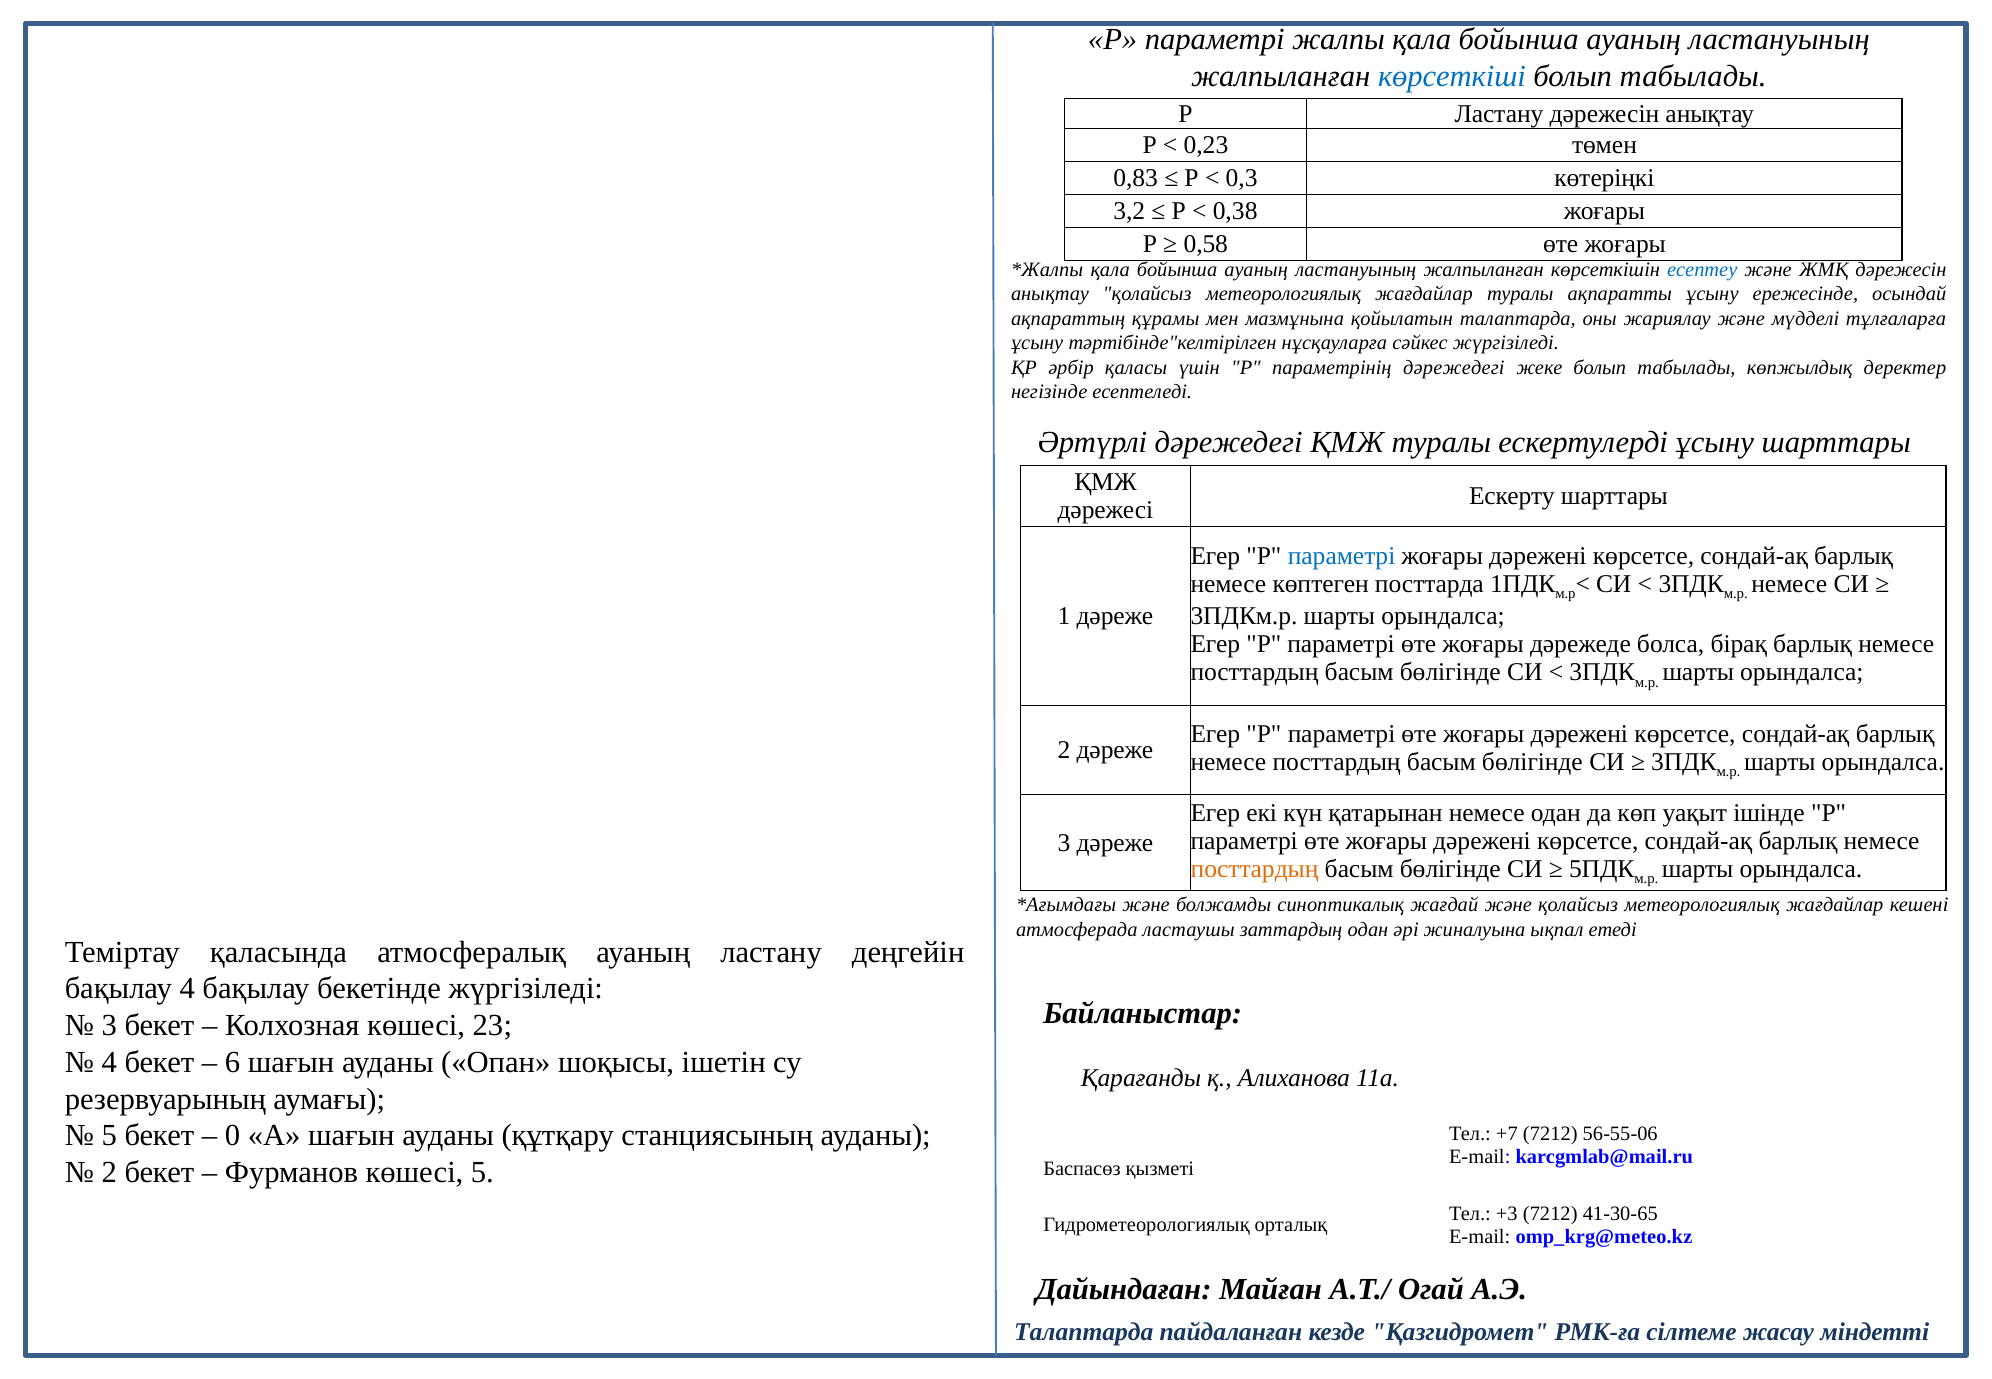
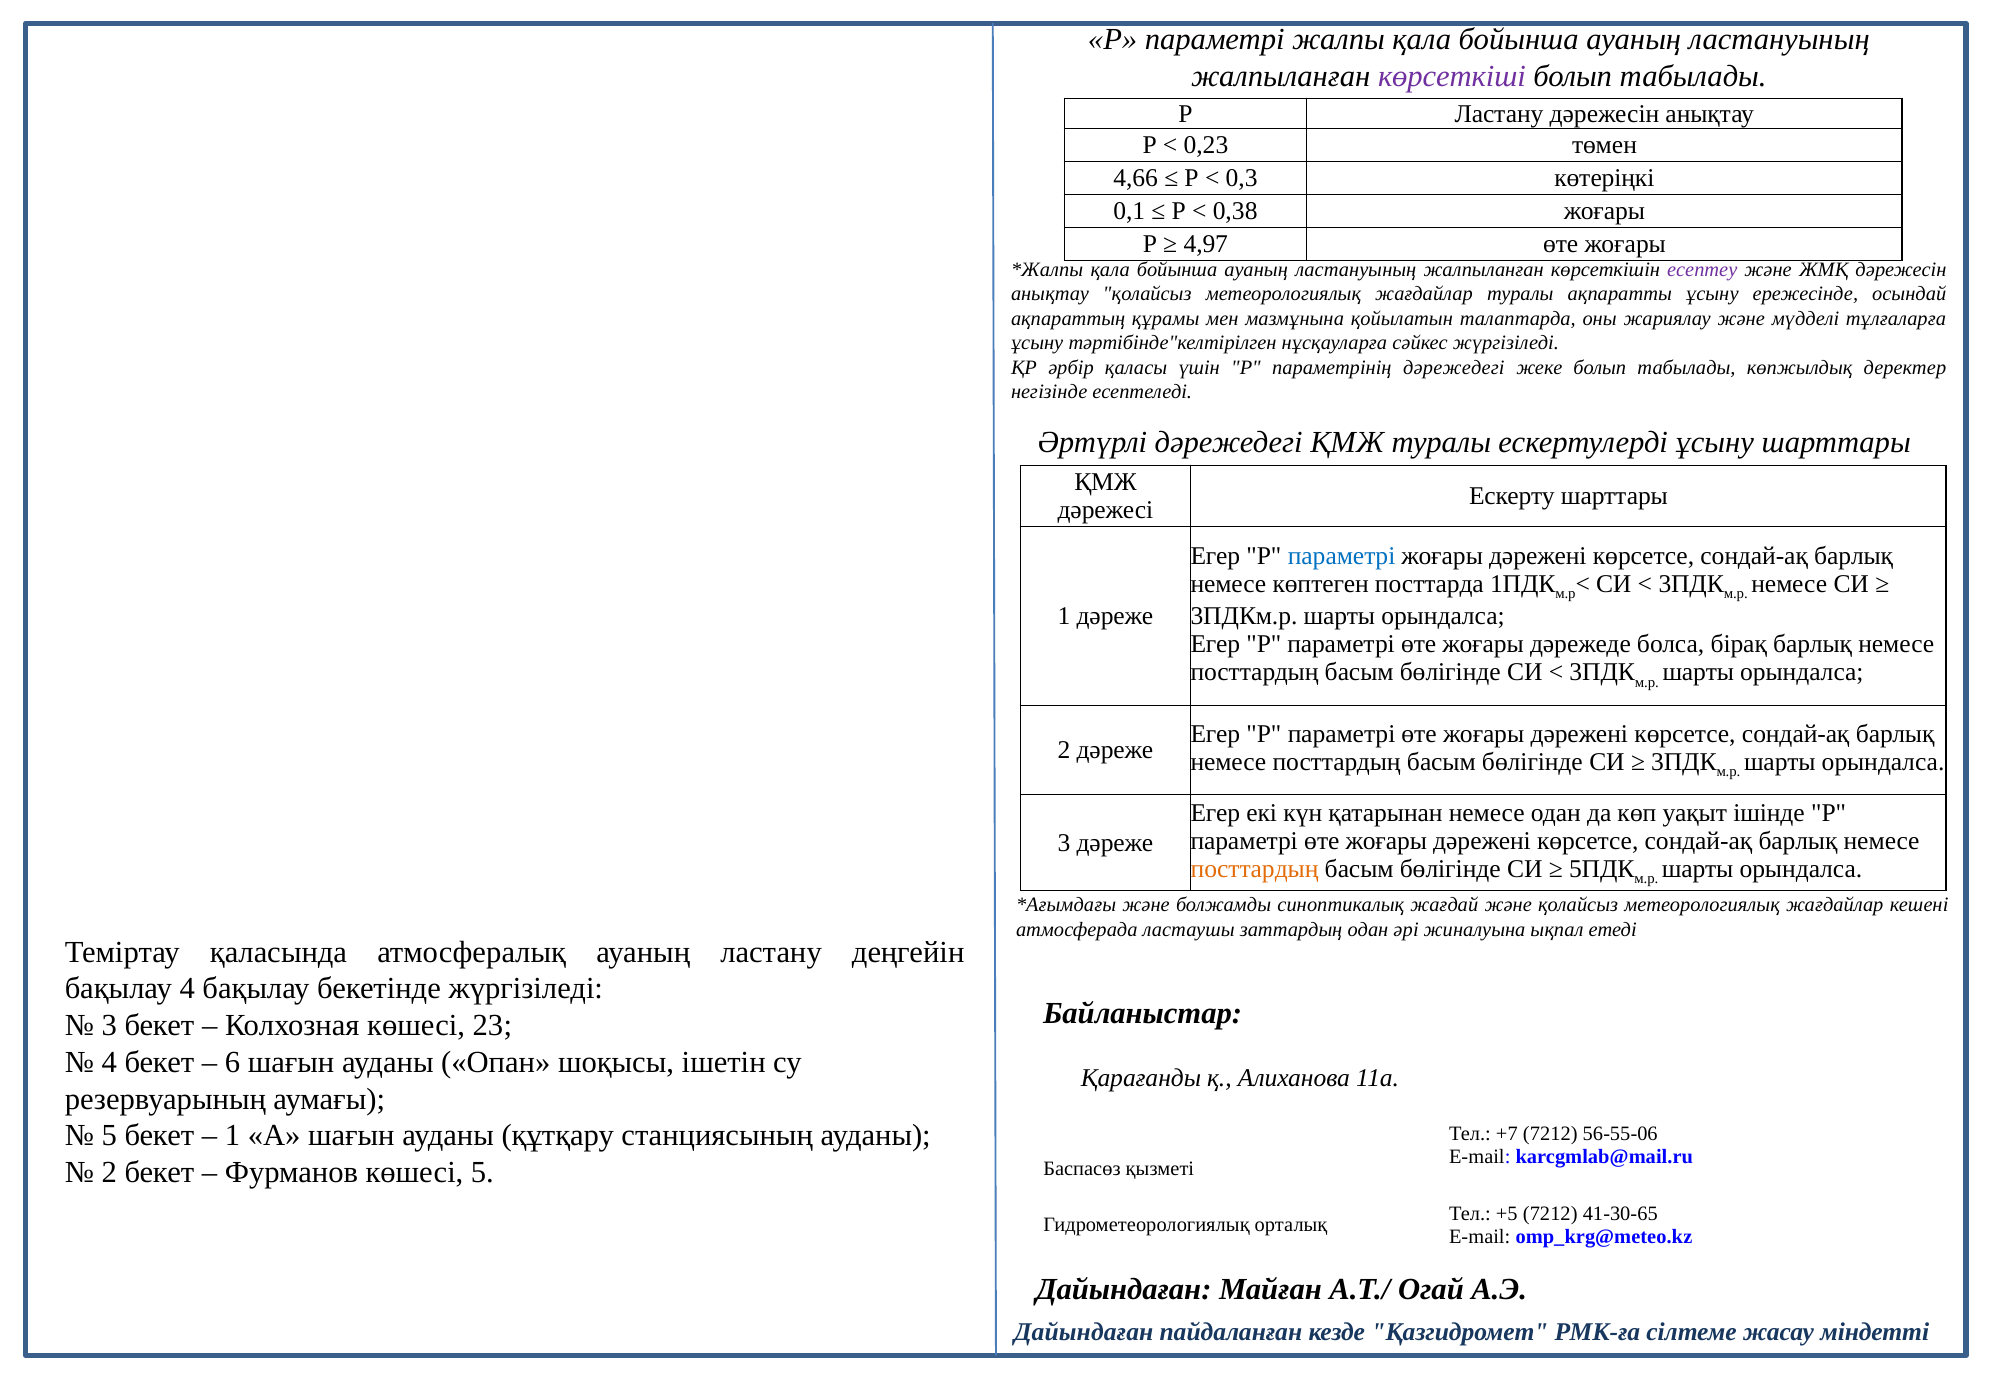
көрсеткіші colour: blue -> purple
0,83: 0,83 -> 4,66
3,2: 3,2 -> 0,1
0,58: 0,58 -> 4,97
есептеу colour: blue -> purple
0 at (233, 1136): 0 -> 1
+3: +3 -> +5
Талаптарда at (1084, 1332): Талаптарда -> Дайындаған
